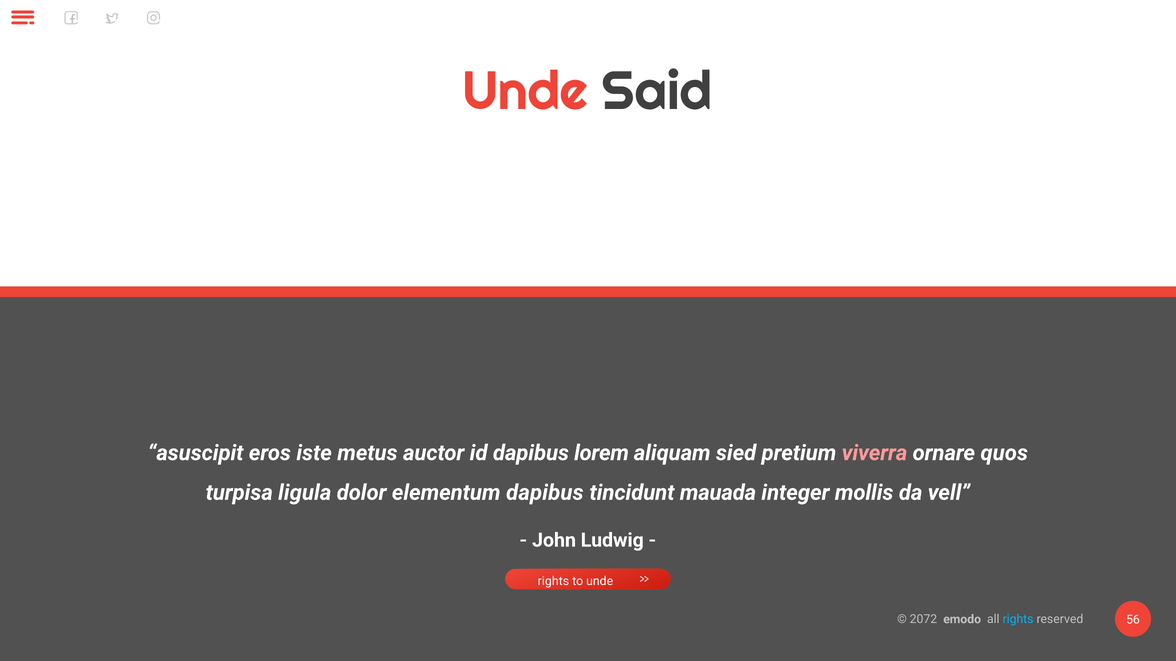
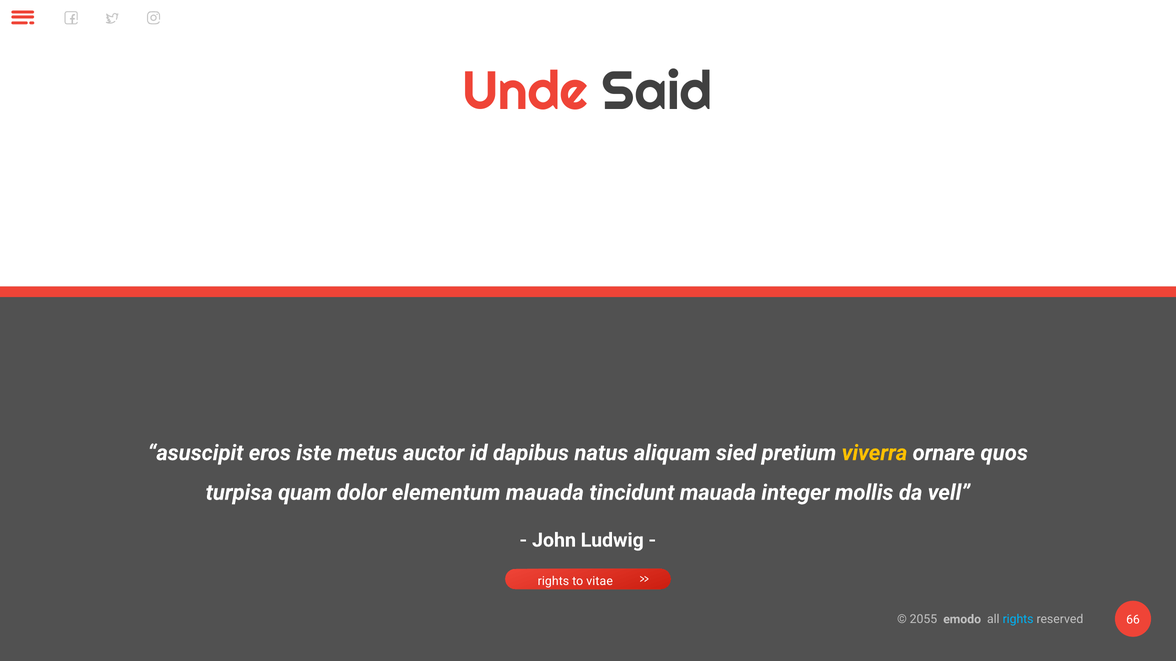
lorem: lorem -> natus
viverra colour: pink -> yellow
ligula: ligula -> quam
elementum dapibus: dapibus -> mauada
to unde: unde -> vitae
2072: 2072 -> 2055
56: 56 -> 66
